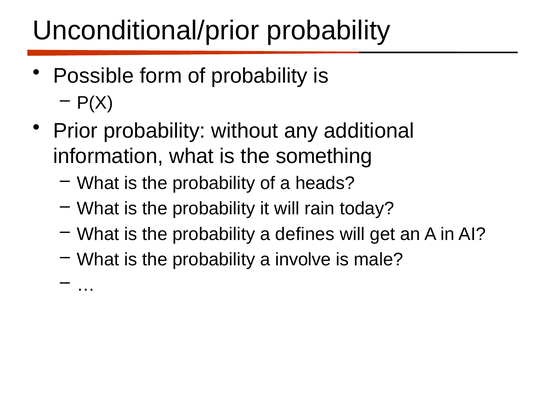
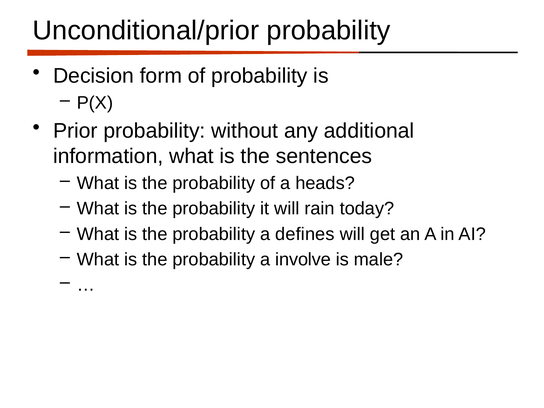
Possible: Possible -> Decision
something: something -> sentences
